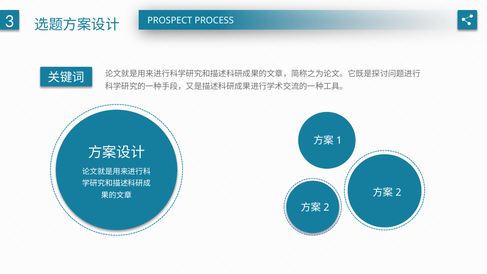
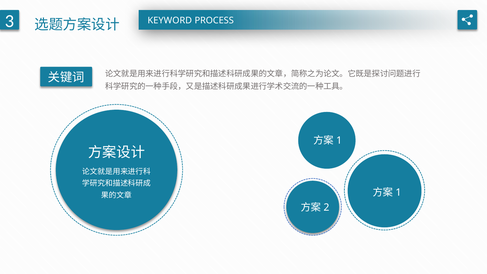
PROSPECT: PROSPECT -> KEYWORD
2 at (398, 192): 2 -> 1
